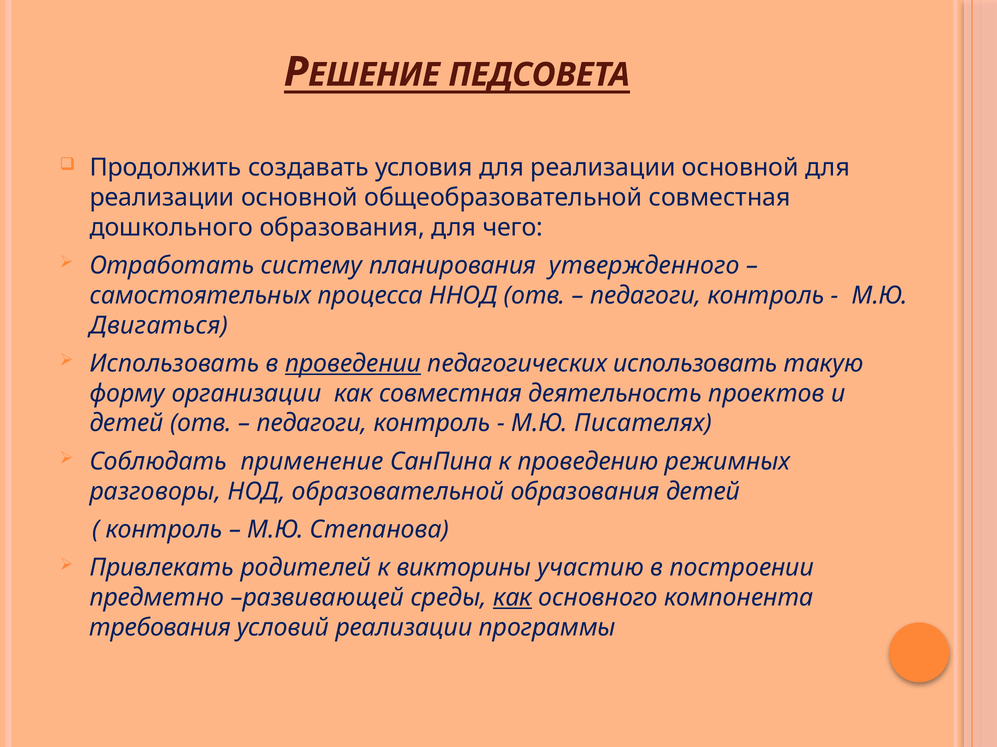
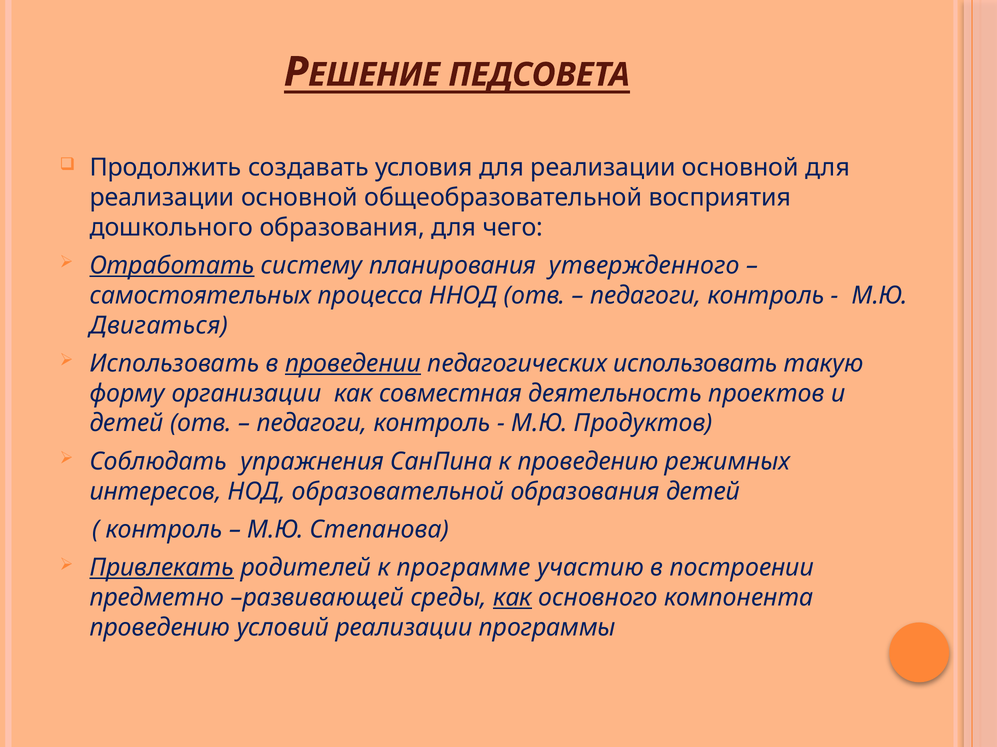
общеобразовательной совместная: совместная -> восприятия
Отработать underline: none -> present
Писателях: Писателях -> Продуктов
применение: применение -> упражнения
разговоры: разговоры -> интересов
Привлекать underline: none -> present
викторины: викторины -> программе
требования at (160, 628): требования -> проведению
